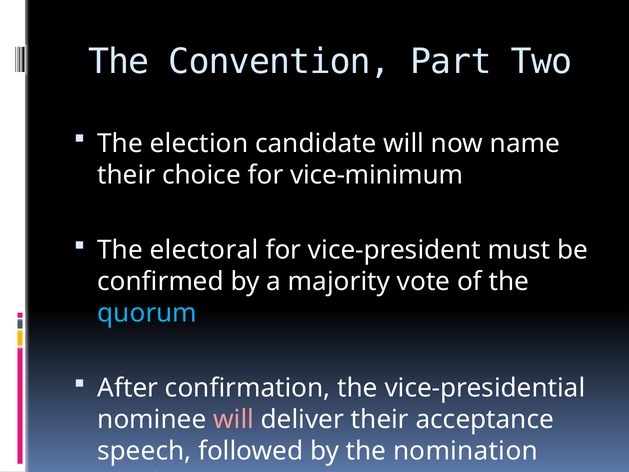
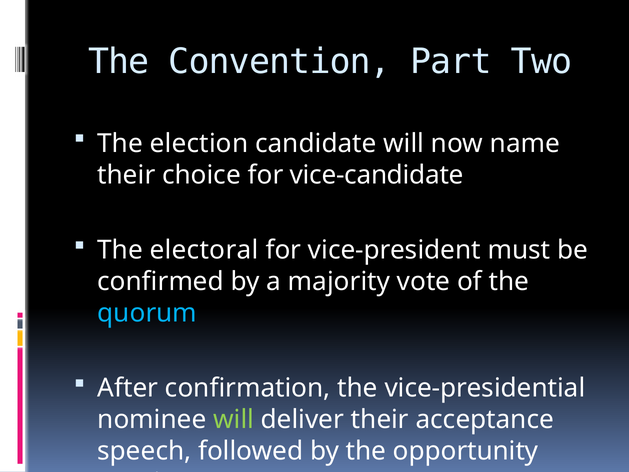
vice-minimum: vice-minimum -> vice-candidate
will at (234, 419) colour: pink -> light green
nomination: nomination -> opportunity
